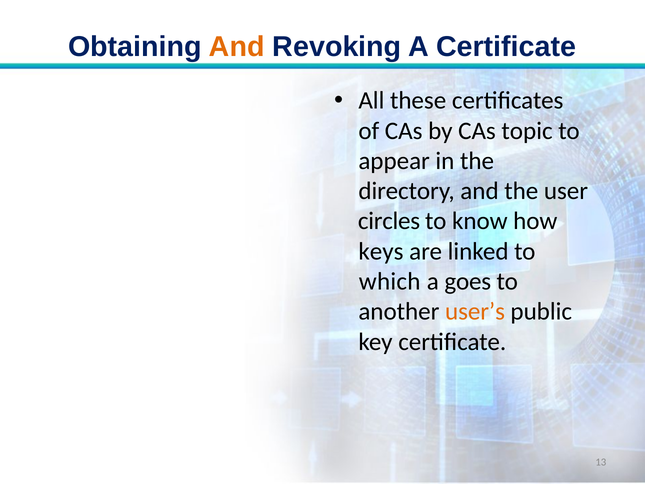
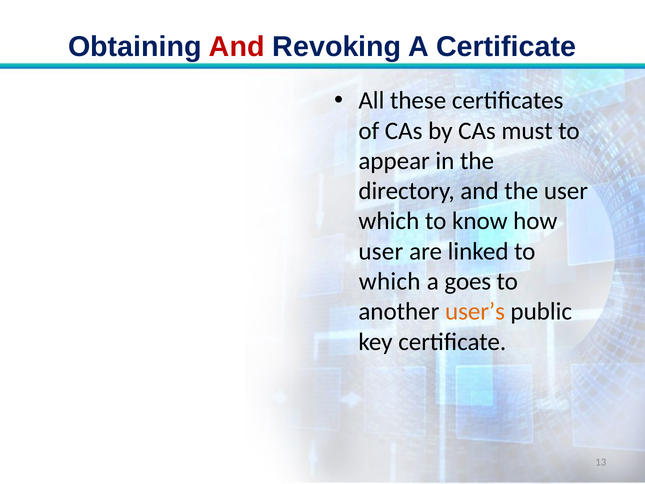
And at (237, 47) colour: orange -> red
topic: topic -> must
circles at (389, 221): circles -> which
keys at (381, 251): keys -> user
